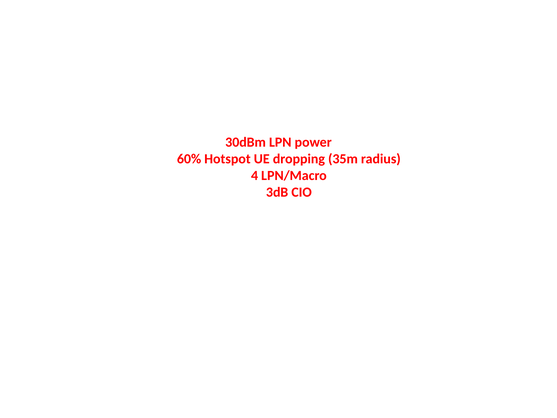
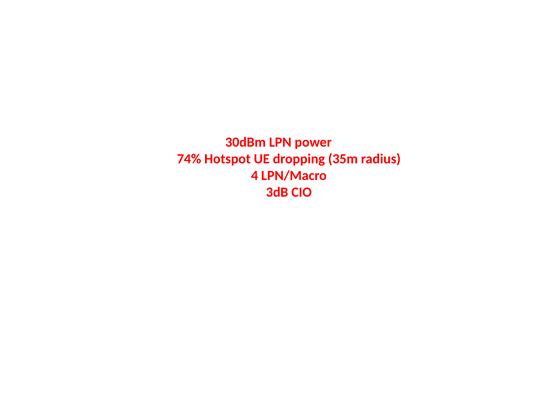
60%: 60% -> 74%
